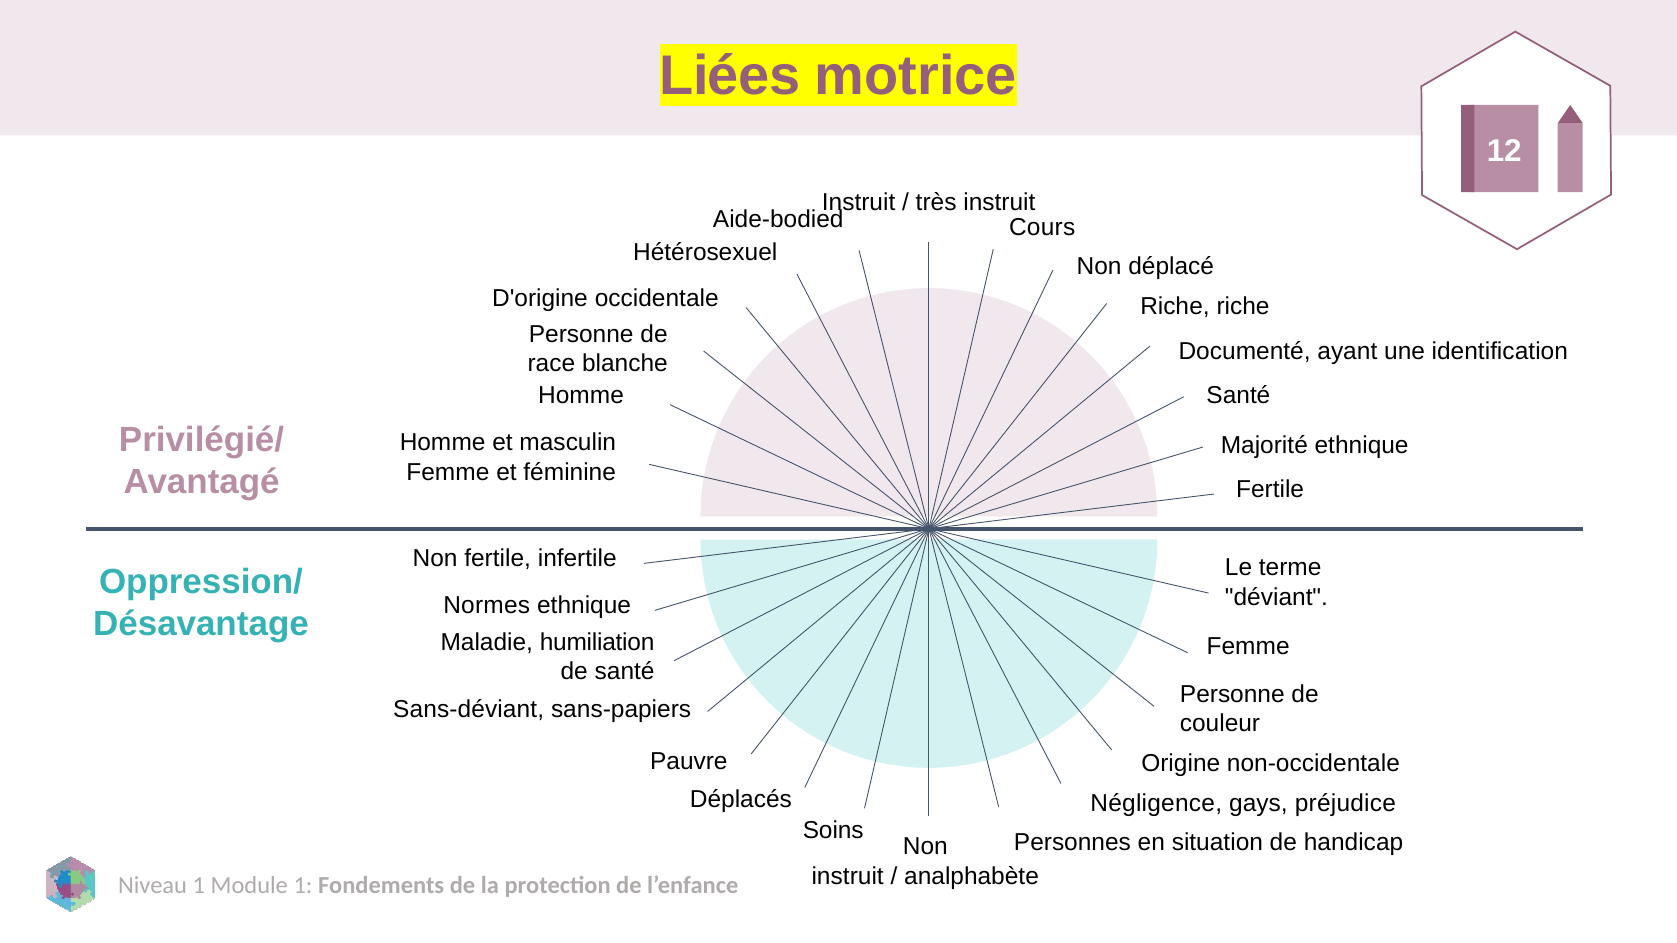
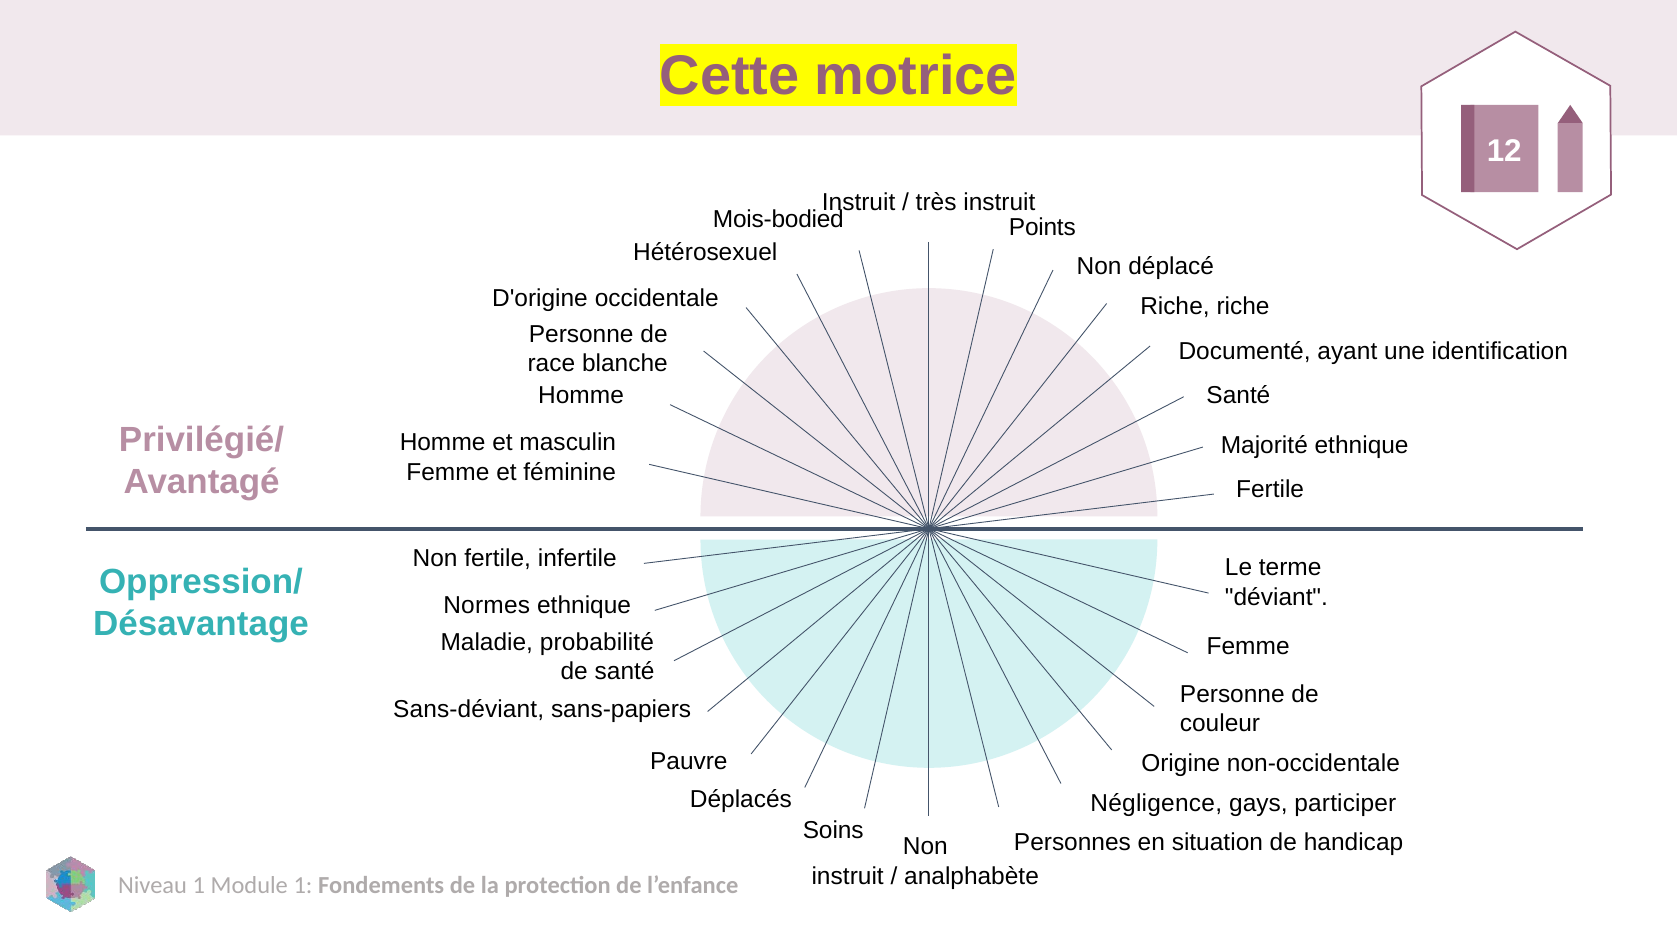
Liées: Liées -> Cette
Aide-bodied: Aide-bodied -> Mois-bodied
Cours: Cours -> Points
humiliation: humiliation -> probabilité
préjudice: préjudice -> participer
